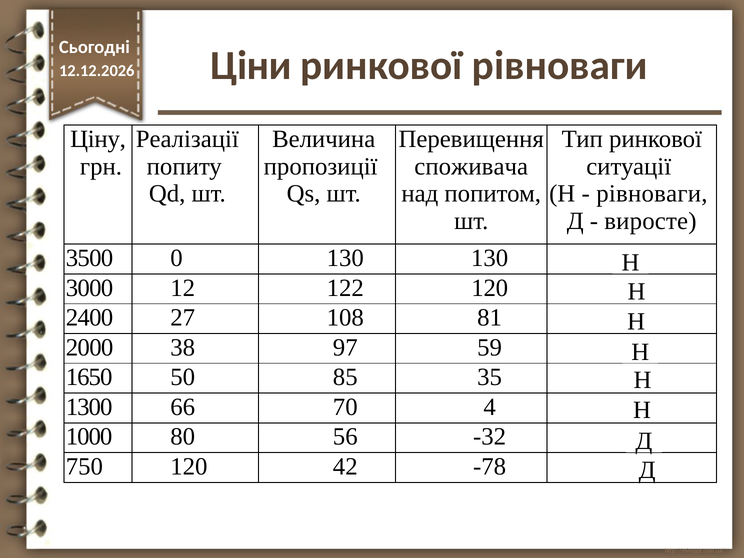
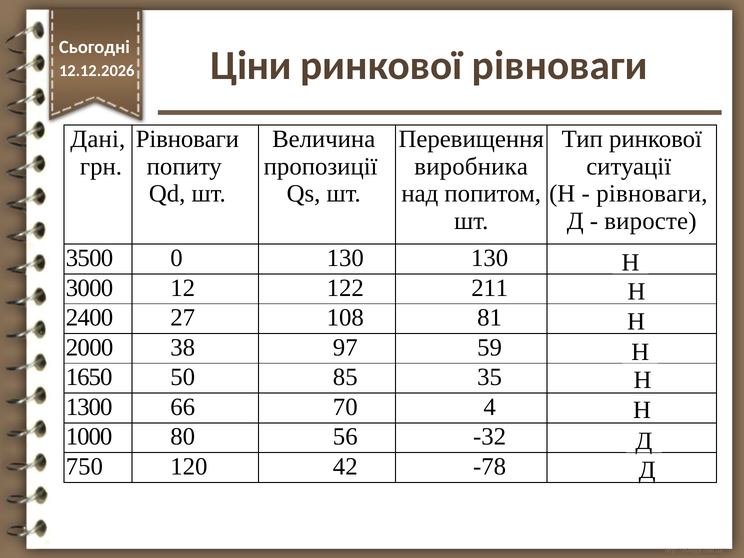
Ціну: Ціну -> Дані
Реалізації at (187, 139): Реалізації -> Рівноваги
споживача: споживача -> виробника
122 120: 120 -> 211
